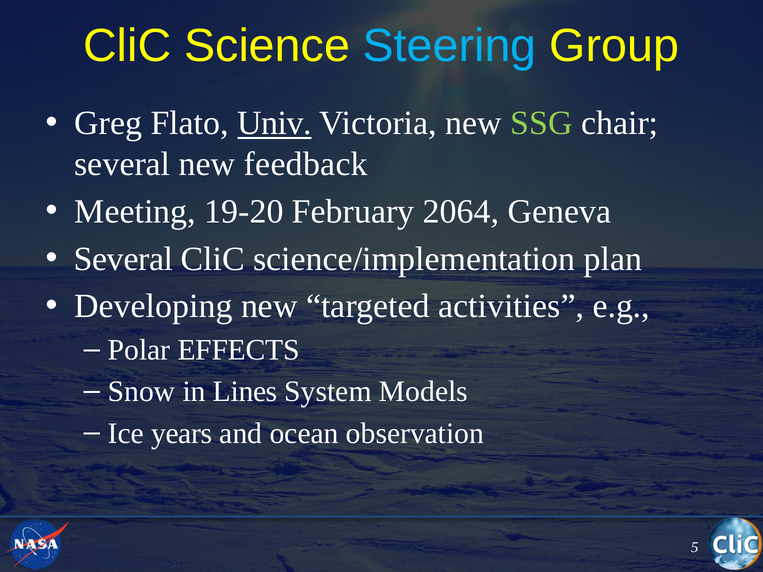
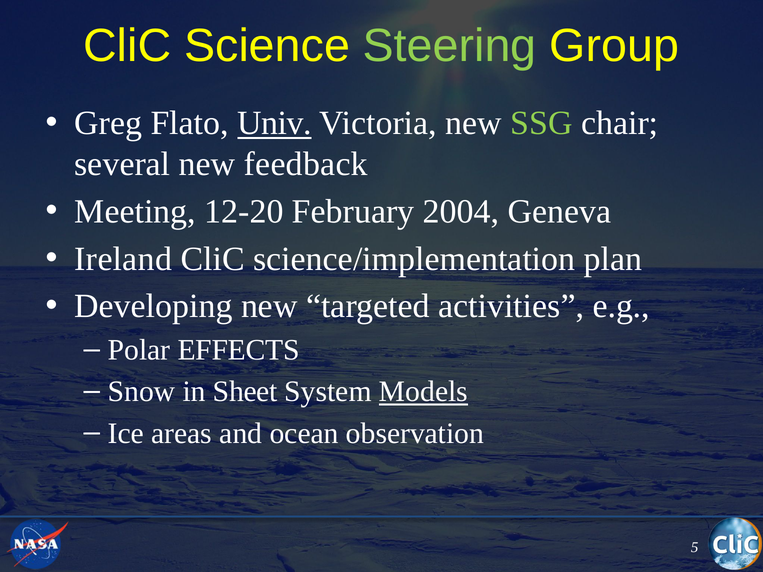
Steering colour: light blue -> light green
19-20: 19-20 -> 12-20
2064: 2064 -> 2004
Several at (123, 259): Several -> Ireland
Lines: Lines -> Sheet
Models underline: none -> present
years: years -> areas
